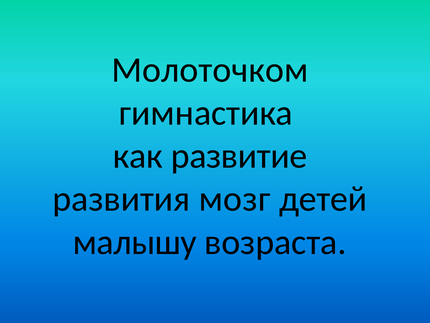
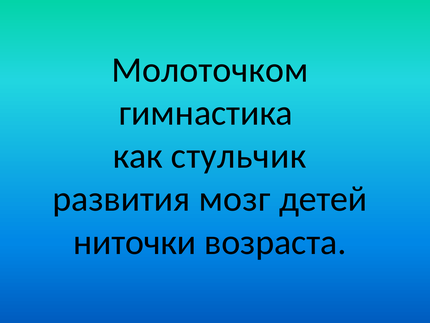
развитие: развитие -> стульчик
малышу: малышу -> ниточки
